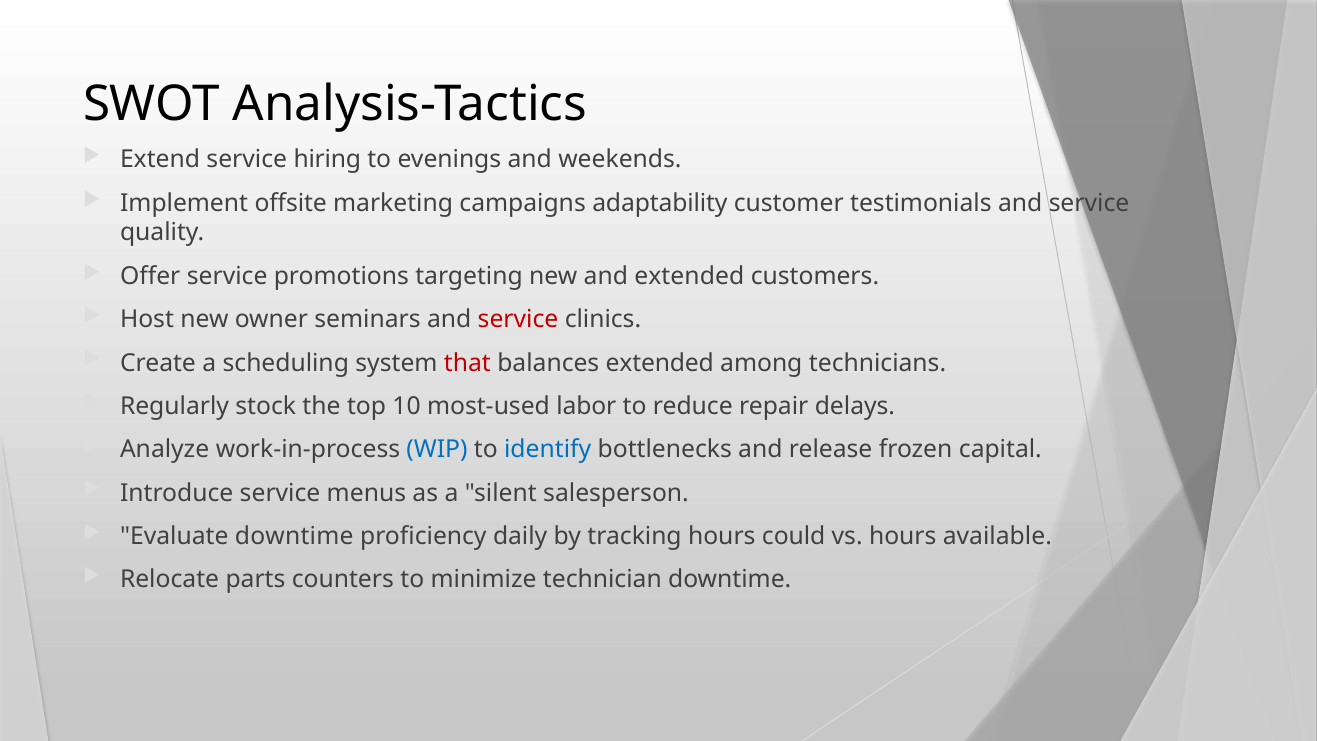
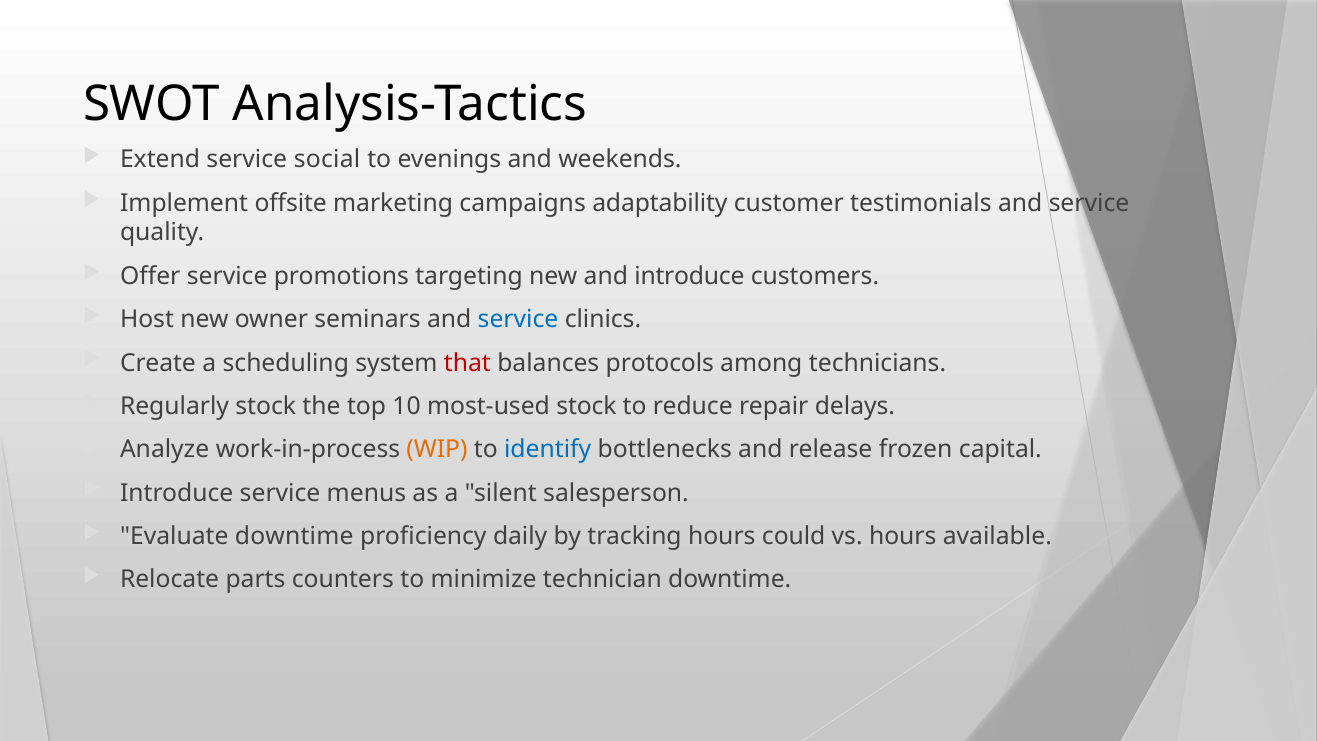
hiring: hiring -> social
and extended: extended -> introduce
service at (518, 319) colour: red -> blue
balances extended: extended -> protocols
most-used labor: labor -> stock
WIP colour: blue -> orange
